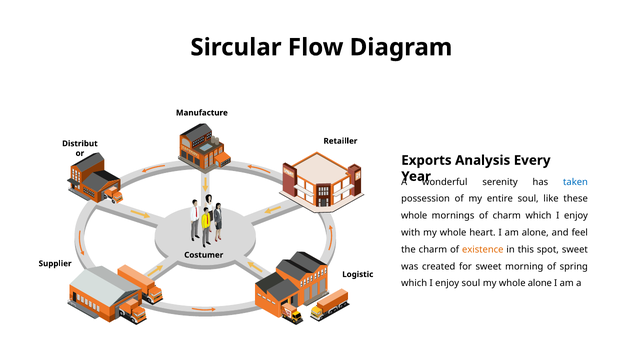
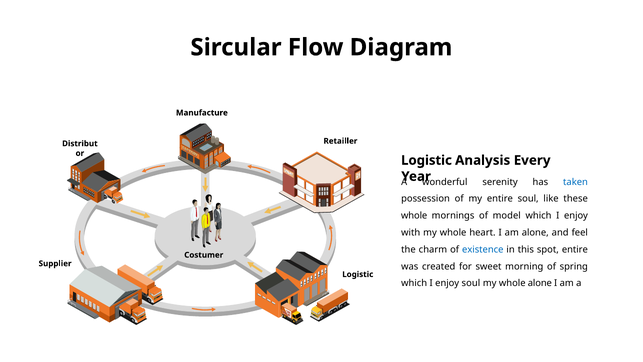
Exports at (426, 160): Exports -> Logistic
of charm: charm -> model
existence colour: orange -> blue
spot sweet: sweet -> entire
